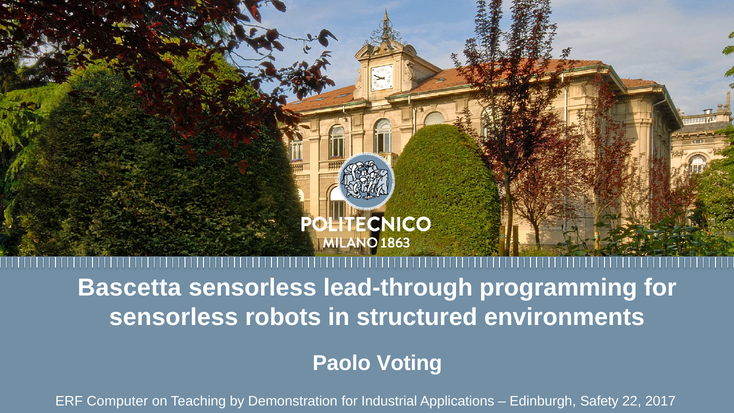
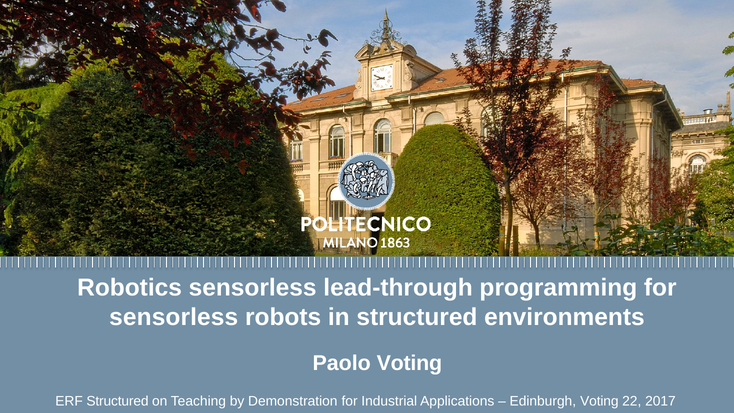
Bascetta: Bascetta -> Robotics
ERF Computer: Computer -> Structured
Edinburgh Safety: Safety -> Voting
